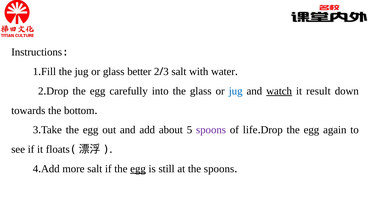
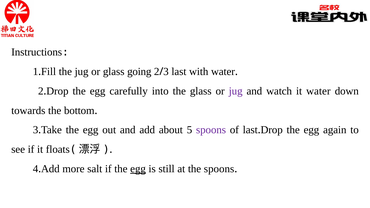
better: better -> going
salt at (179, 72): salt -> last
jug at (236, 91) colour: blue -> purple
watch underline: present -> none
it result: result -> water
of life: life -> last
